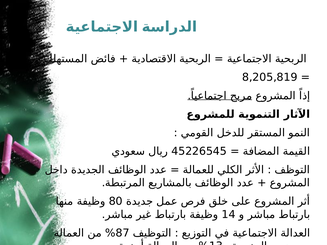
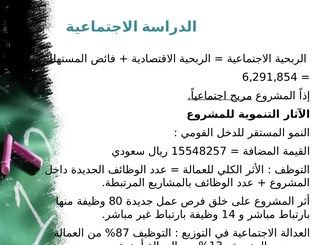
8,205,819: 8,205,819 -> 6,291,854
45226545: 45226545 -> 15548257
